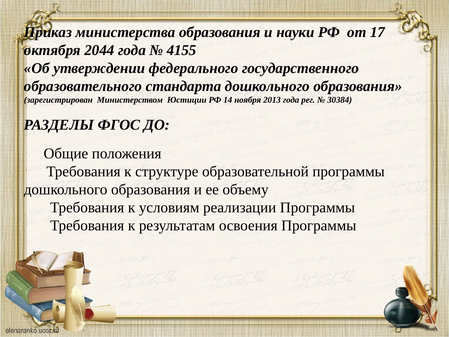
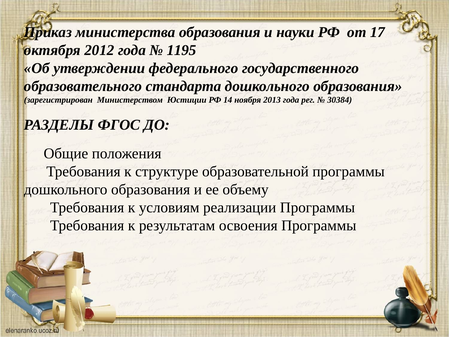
2044: 2044 -> 2012
4155: 4155 -> 1195
